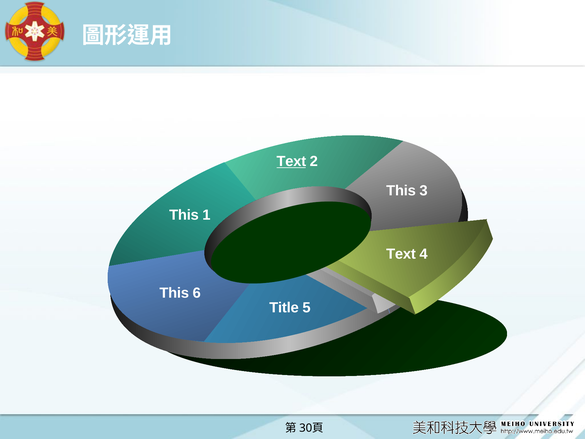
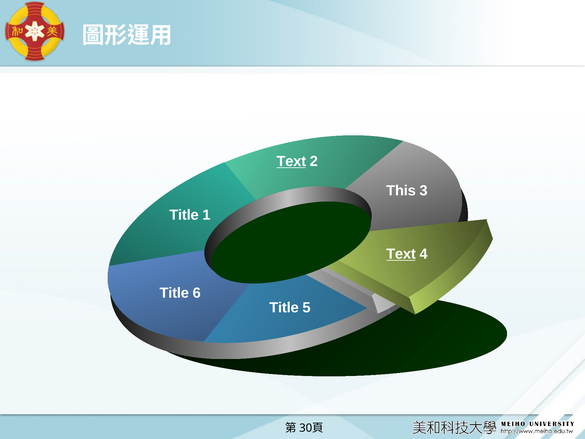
This at (184, 215): This -> Title
Text at (401, 254) underline: none -> present
This at (174, 293): This -> Title
